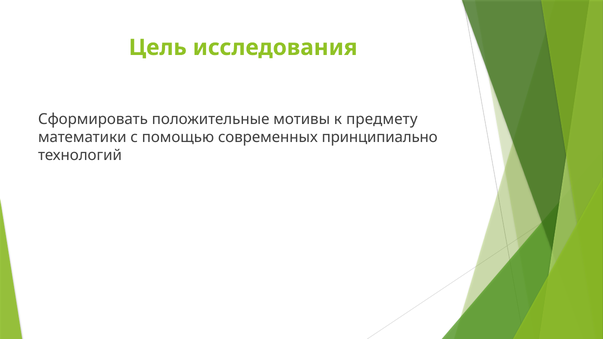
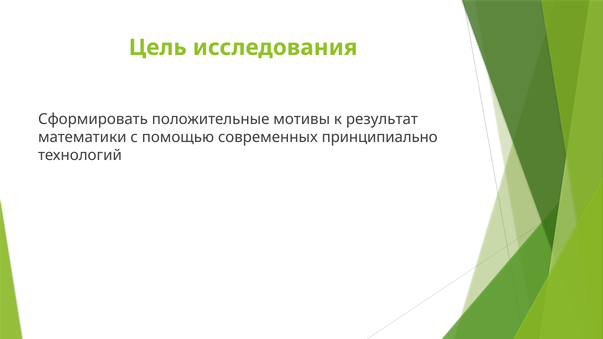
предмету: предмету -> результат
